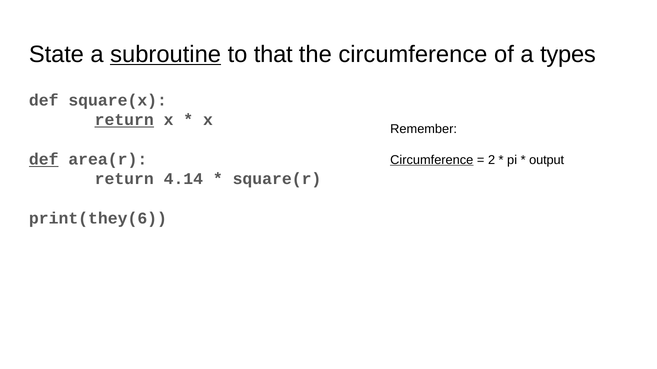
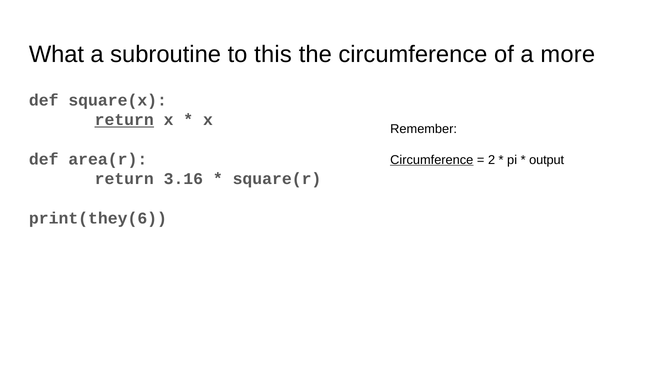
State: State -> What
subroutine underline: present -> none
that: that -> this
types: types -> more
def at (44, 160) underline: present -> none
4.14: 4.14 -> 3.16
